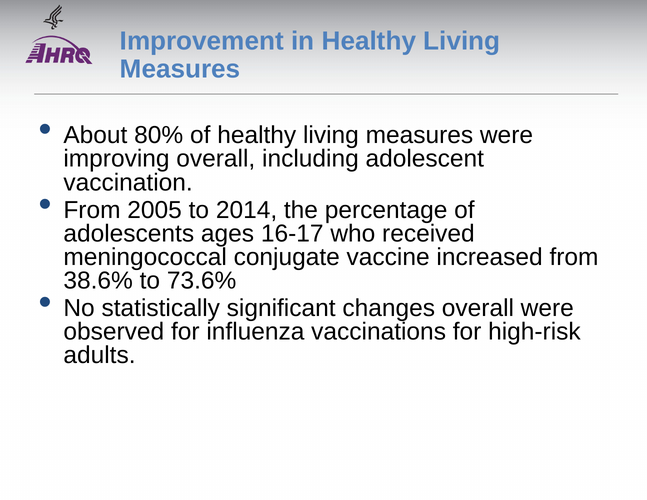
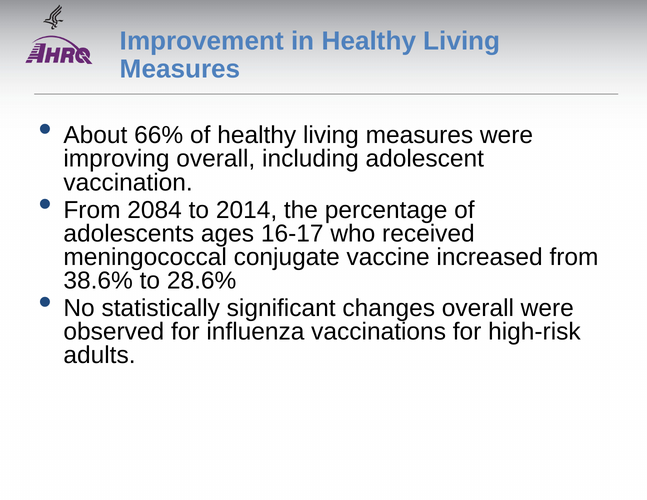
80%: 80% -> 66%
2005: 2005 -> 2084
73.6%: 73.6% -> 28.6%
